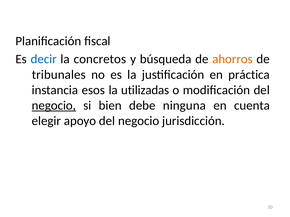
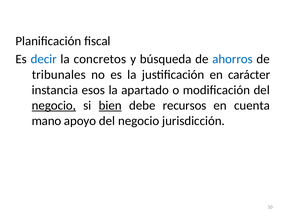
ahorros colour: orange -> blue
práctica: práctica -> carácter
utilizadas: utilizadas -> apartado
bien underline: none -> present
ninguna: ninguna -> recursos
elegir: elegir -> mano
